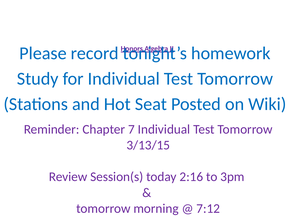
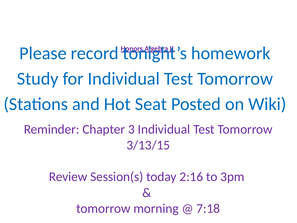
7: 7 -> 3
7:12: 7:12 -> 7:18
